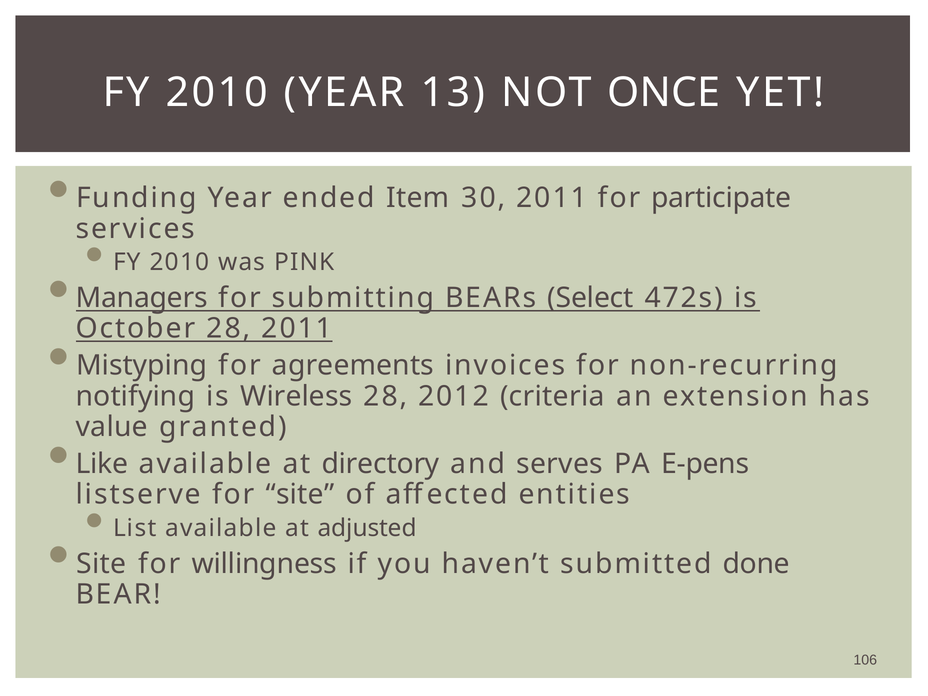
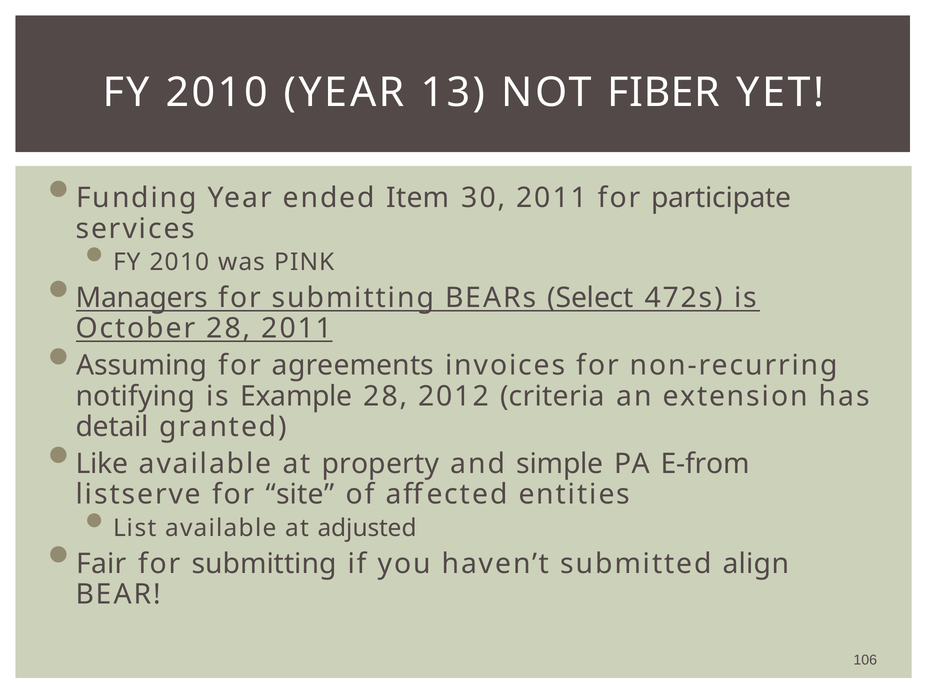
ONCE: ONCE -> FIBER
Mistyping: Mistyping -> Assuming
Wireless: Wireless -> Example
value: value -> detail
directory: directory -> property
serves: serves -> simple
E-pens: E-pens -> E-from
Site at (101, 564): Site -> Fair
willingness at (264, 564): willingness -> submitting
done: done -> align
